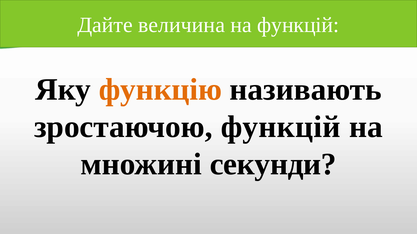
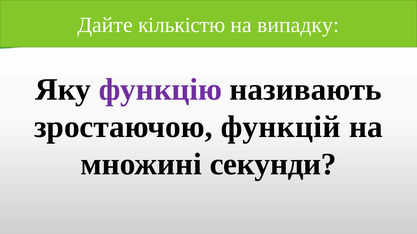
величина: величина -> кількістю
на функцій: функцій -> випадку
функцію colour: orange -> purple
